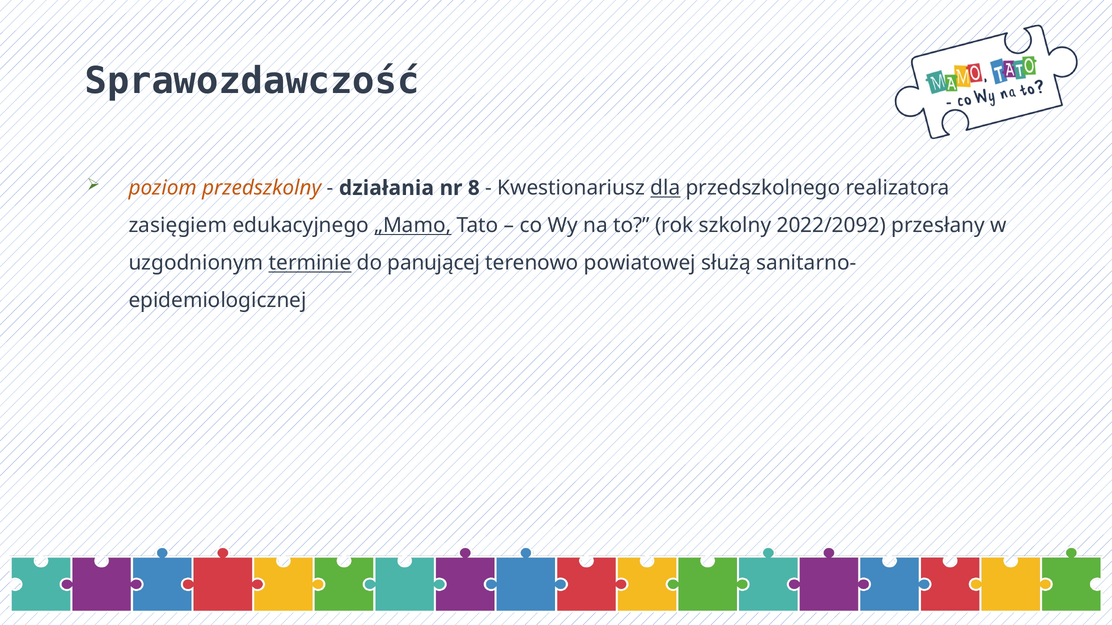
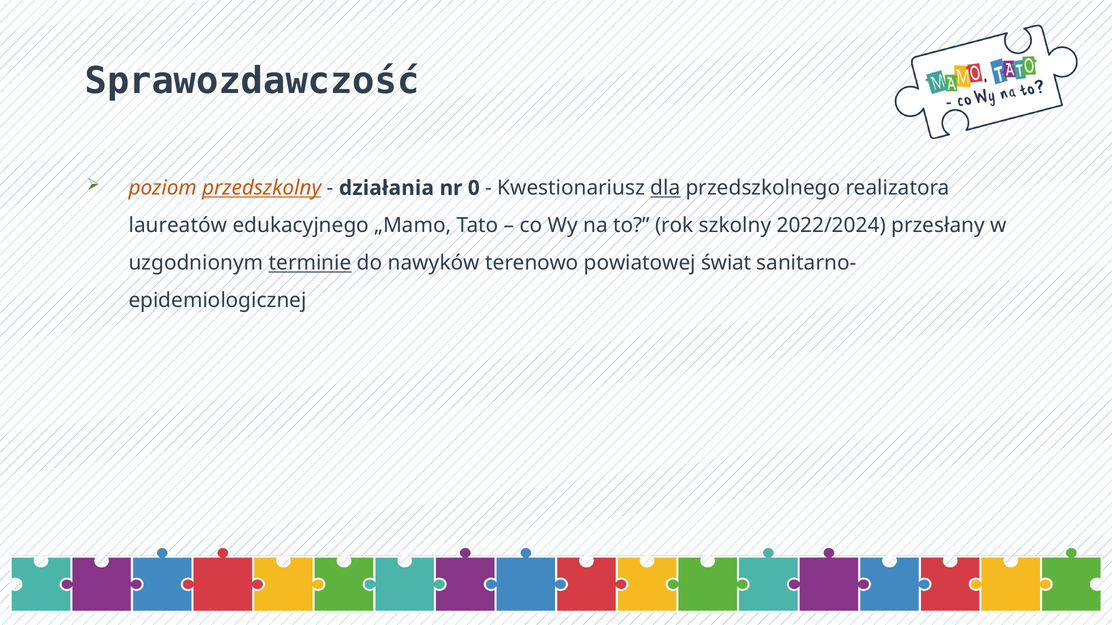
przedszkolny underline: none -> present
8: 8 -> 0
zasięgiem: zasięgiem -> laureatów
„Mamo underline: present -> none
2022/2092: 2022/2092 -> 2022/2024
panującej: panującej -> nawyków
służą: służą -> świat
